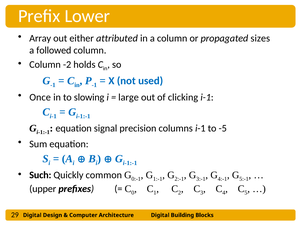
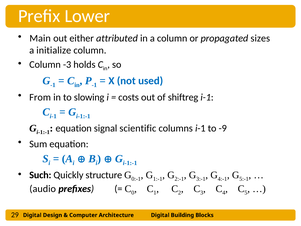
Array: Array -> Main
followed: followed -> initialize
-2: -2 -> -3
Once: Once -> From
large: large -> costs
clicking: clicking -> shiftreg
precision: precision -> scientific
-5: -5 -> -9
common: common -> structure
upper: upper -> audio
